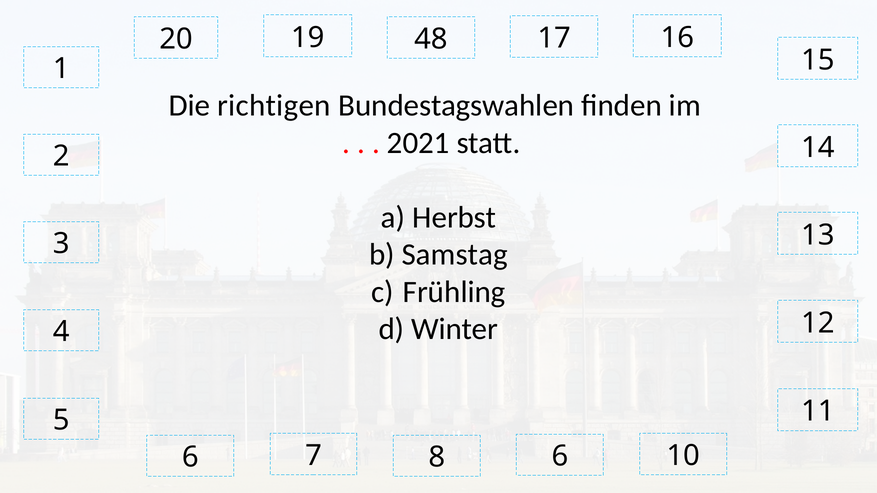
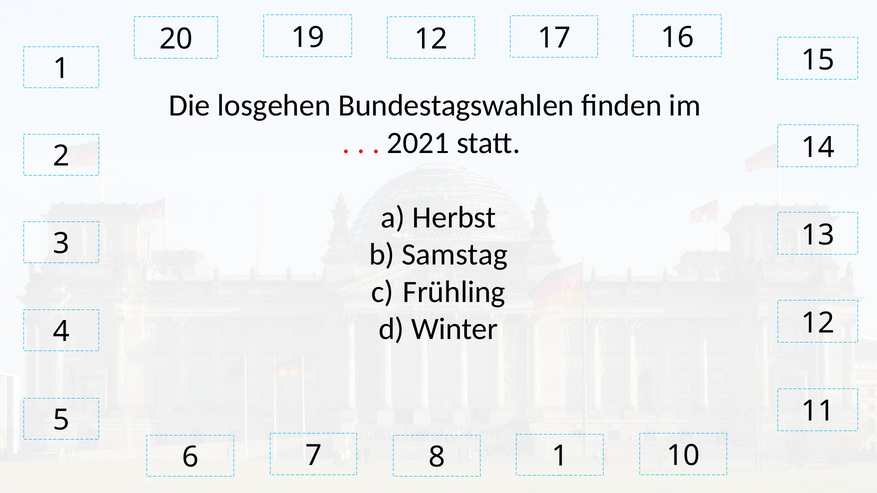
19 48: 48 -> 12
richtigen: richtigen -> losgehen
8 6: 6 -> 1
